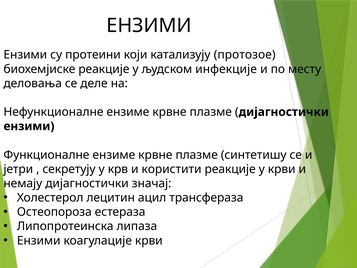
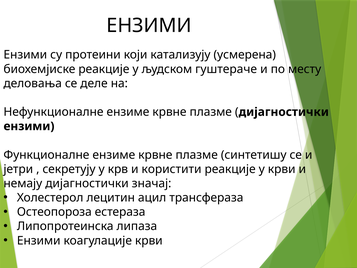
протозое: протозое -> усмерена
инфекције: инфекције -> гуштераче
